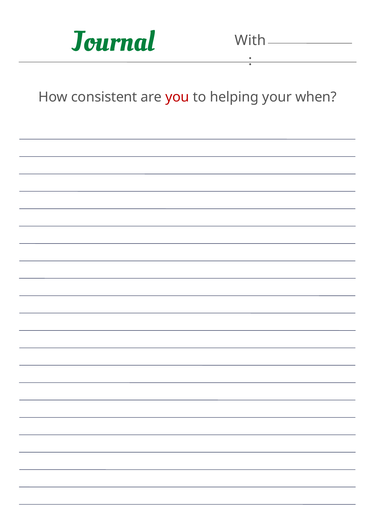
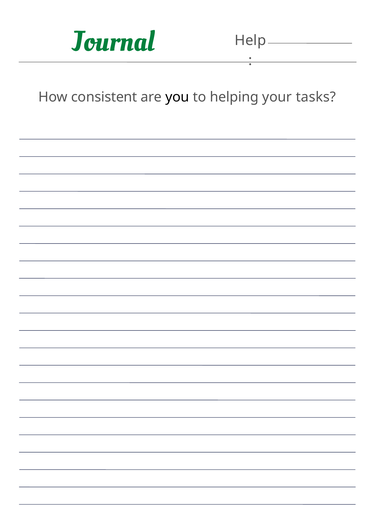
With: With -> Help
you colour: red -> black
when: when -> tasks
